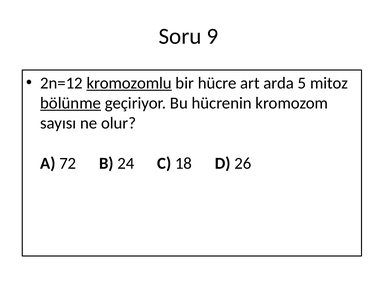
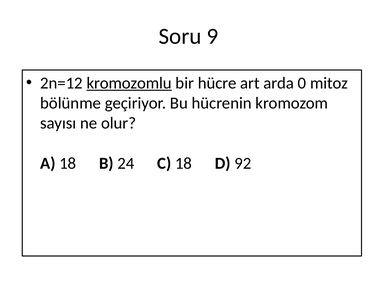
5: 5 -> 0
bölünme underline: present -> none
A 72: 72 -> 18
26: 26 -> 92
